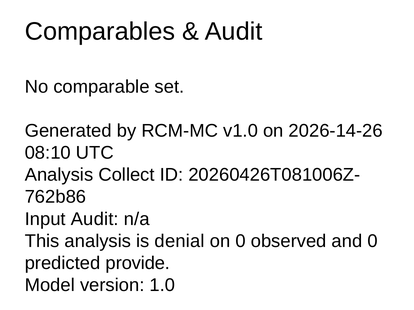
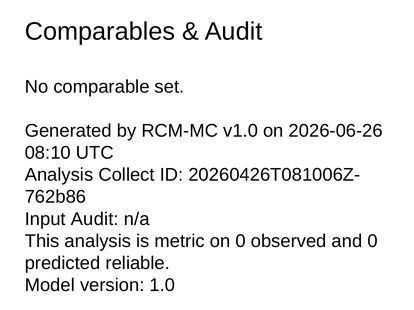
2026-14-26: 2026-14-26 -> 2026-06-26
denial: denial -> metric
provide: provide -> reliable
